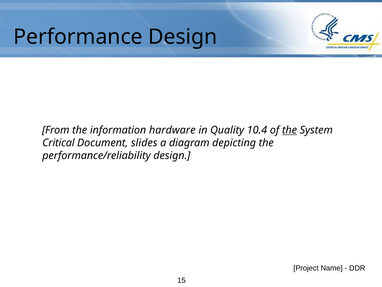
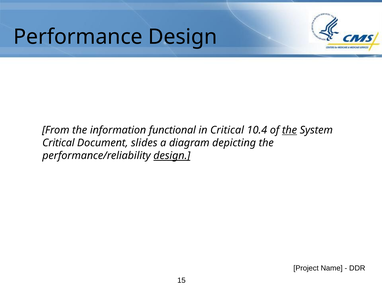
hardware: hardware -> functional
in Quality: Quality -> Critical
design at (172, 155) underline: none -> present
